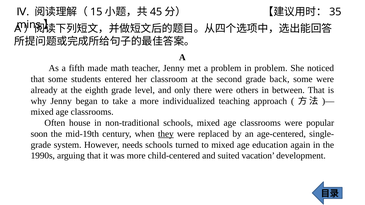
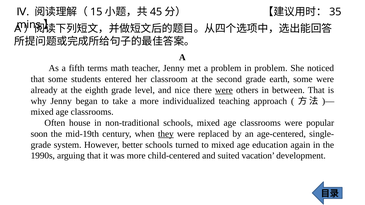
made: made -> terms
back: back -> earth
only: only -> nice
were at (224, 90) underline: none -> present
needs: needs -> better
